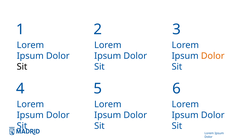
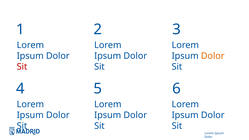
Sit at (22, 67) colour: black -> red
